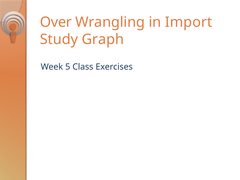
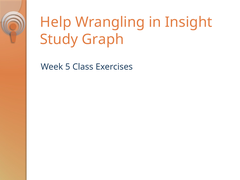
Over: Over -> Help
Import: Import -> Insight
